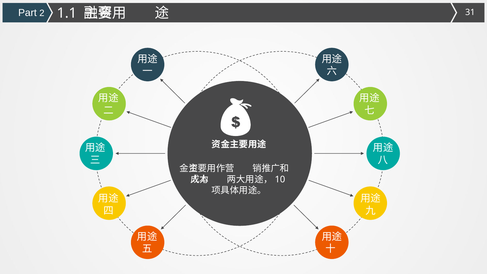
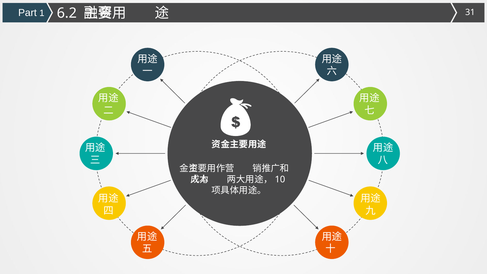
2: 2 -> 1
1.1: 1.1 -> 6.2
